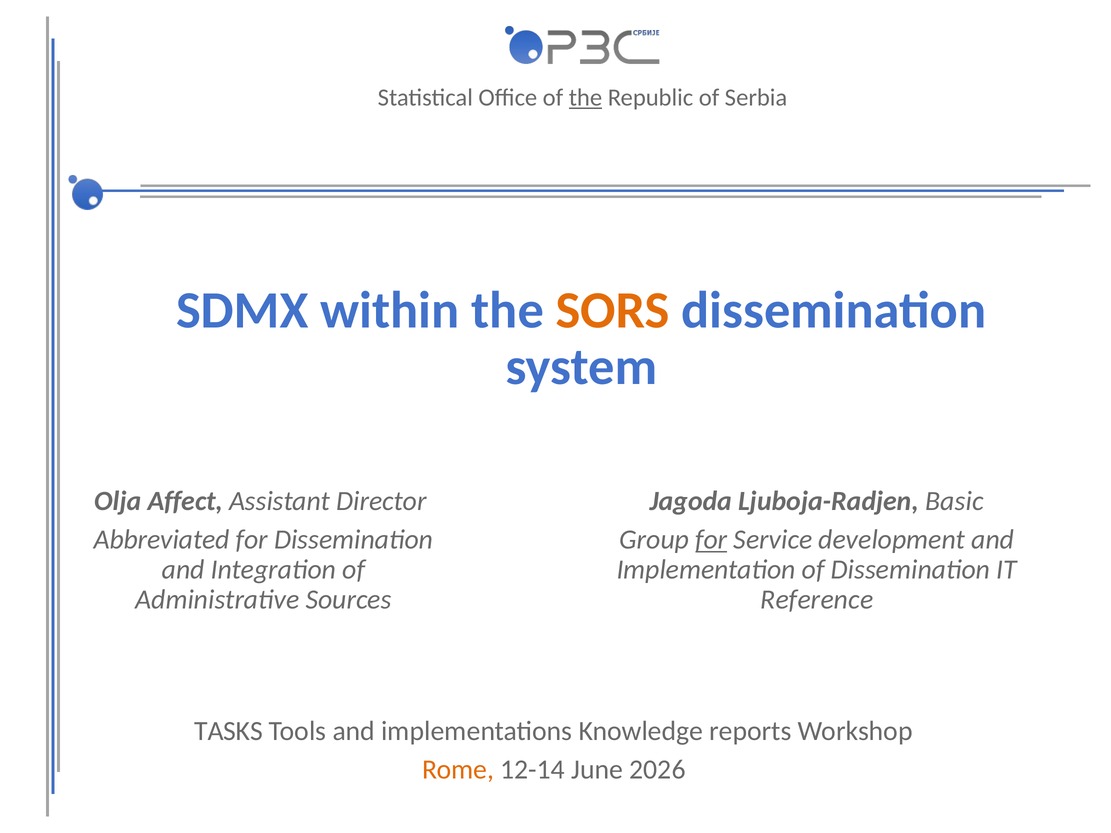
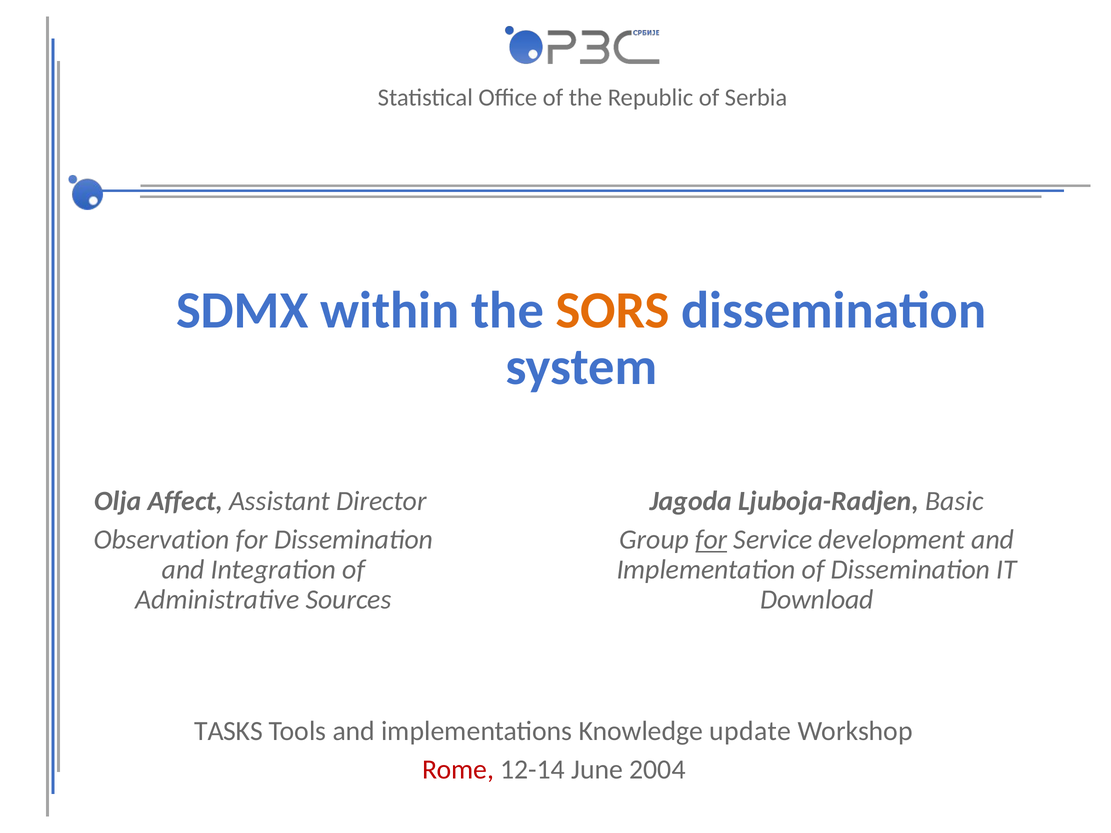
the at (585, 98) underline: present -> none
Abbreviated: Abbreviated -> Observation
Reference: Reference -> Download
reports: reports -> update
Rome colour: orange -> red
2026: 2026 -> 2004
